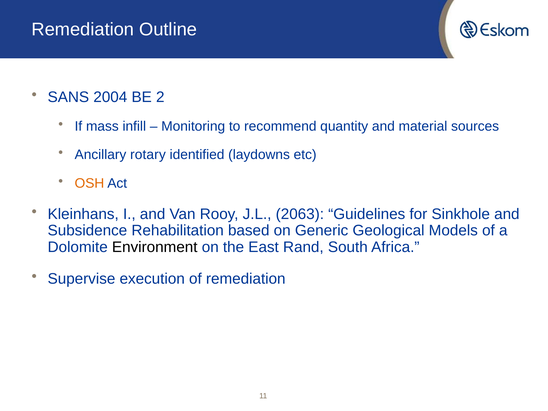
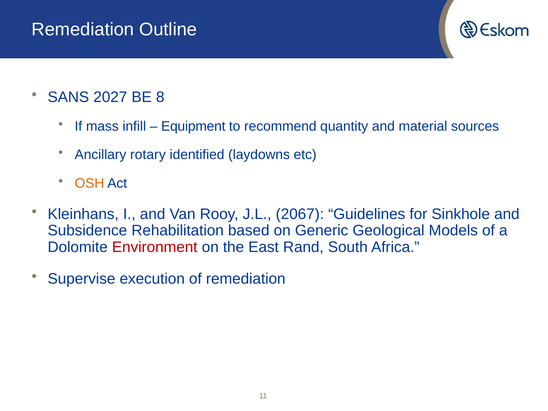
2004: 2004 -> 2027
2: 2 -> 8
Monitoring: Monitoring -> Equipment
2063: 2063 -> 2067
Environment colour: black -> red
